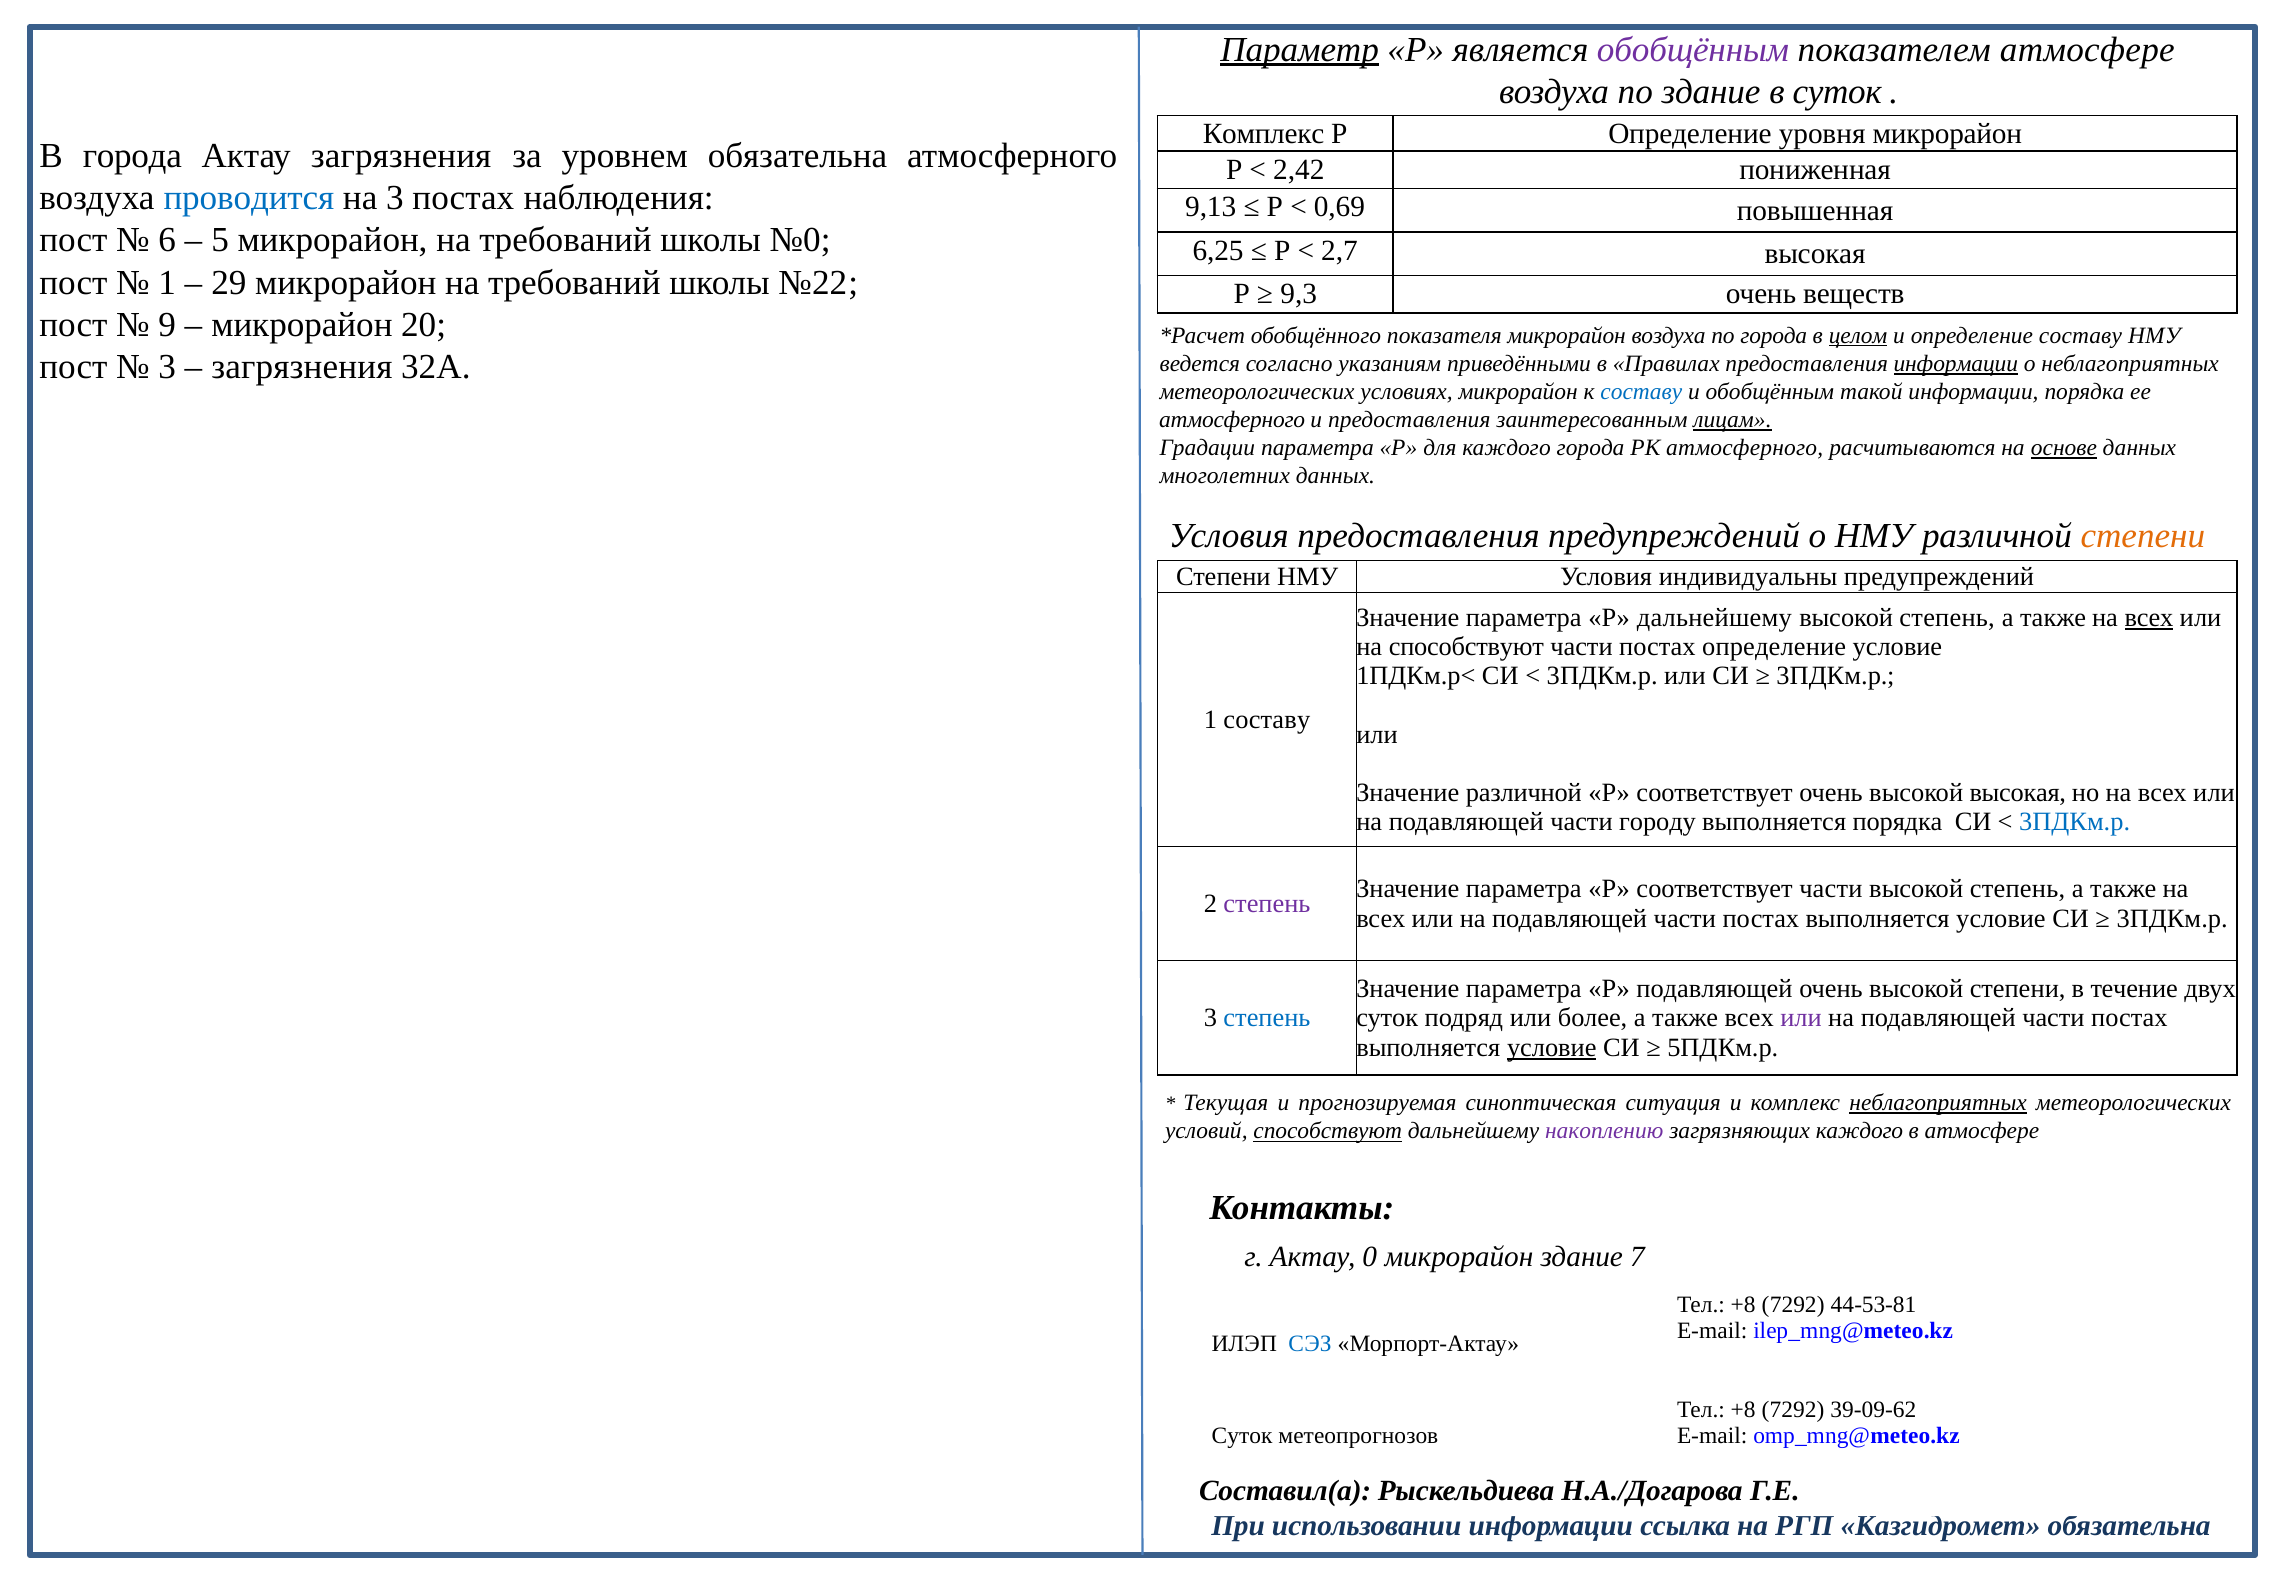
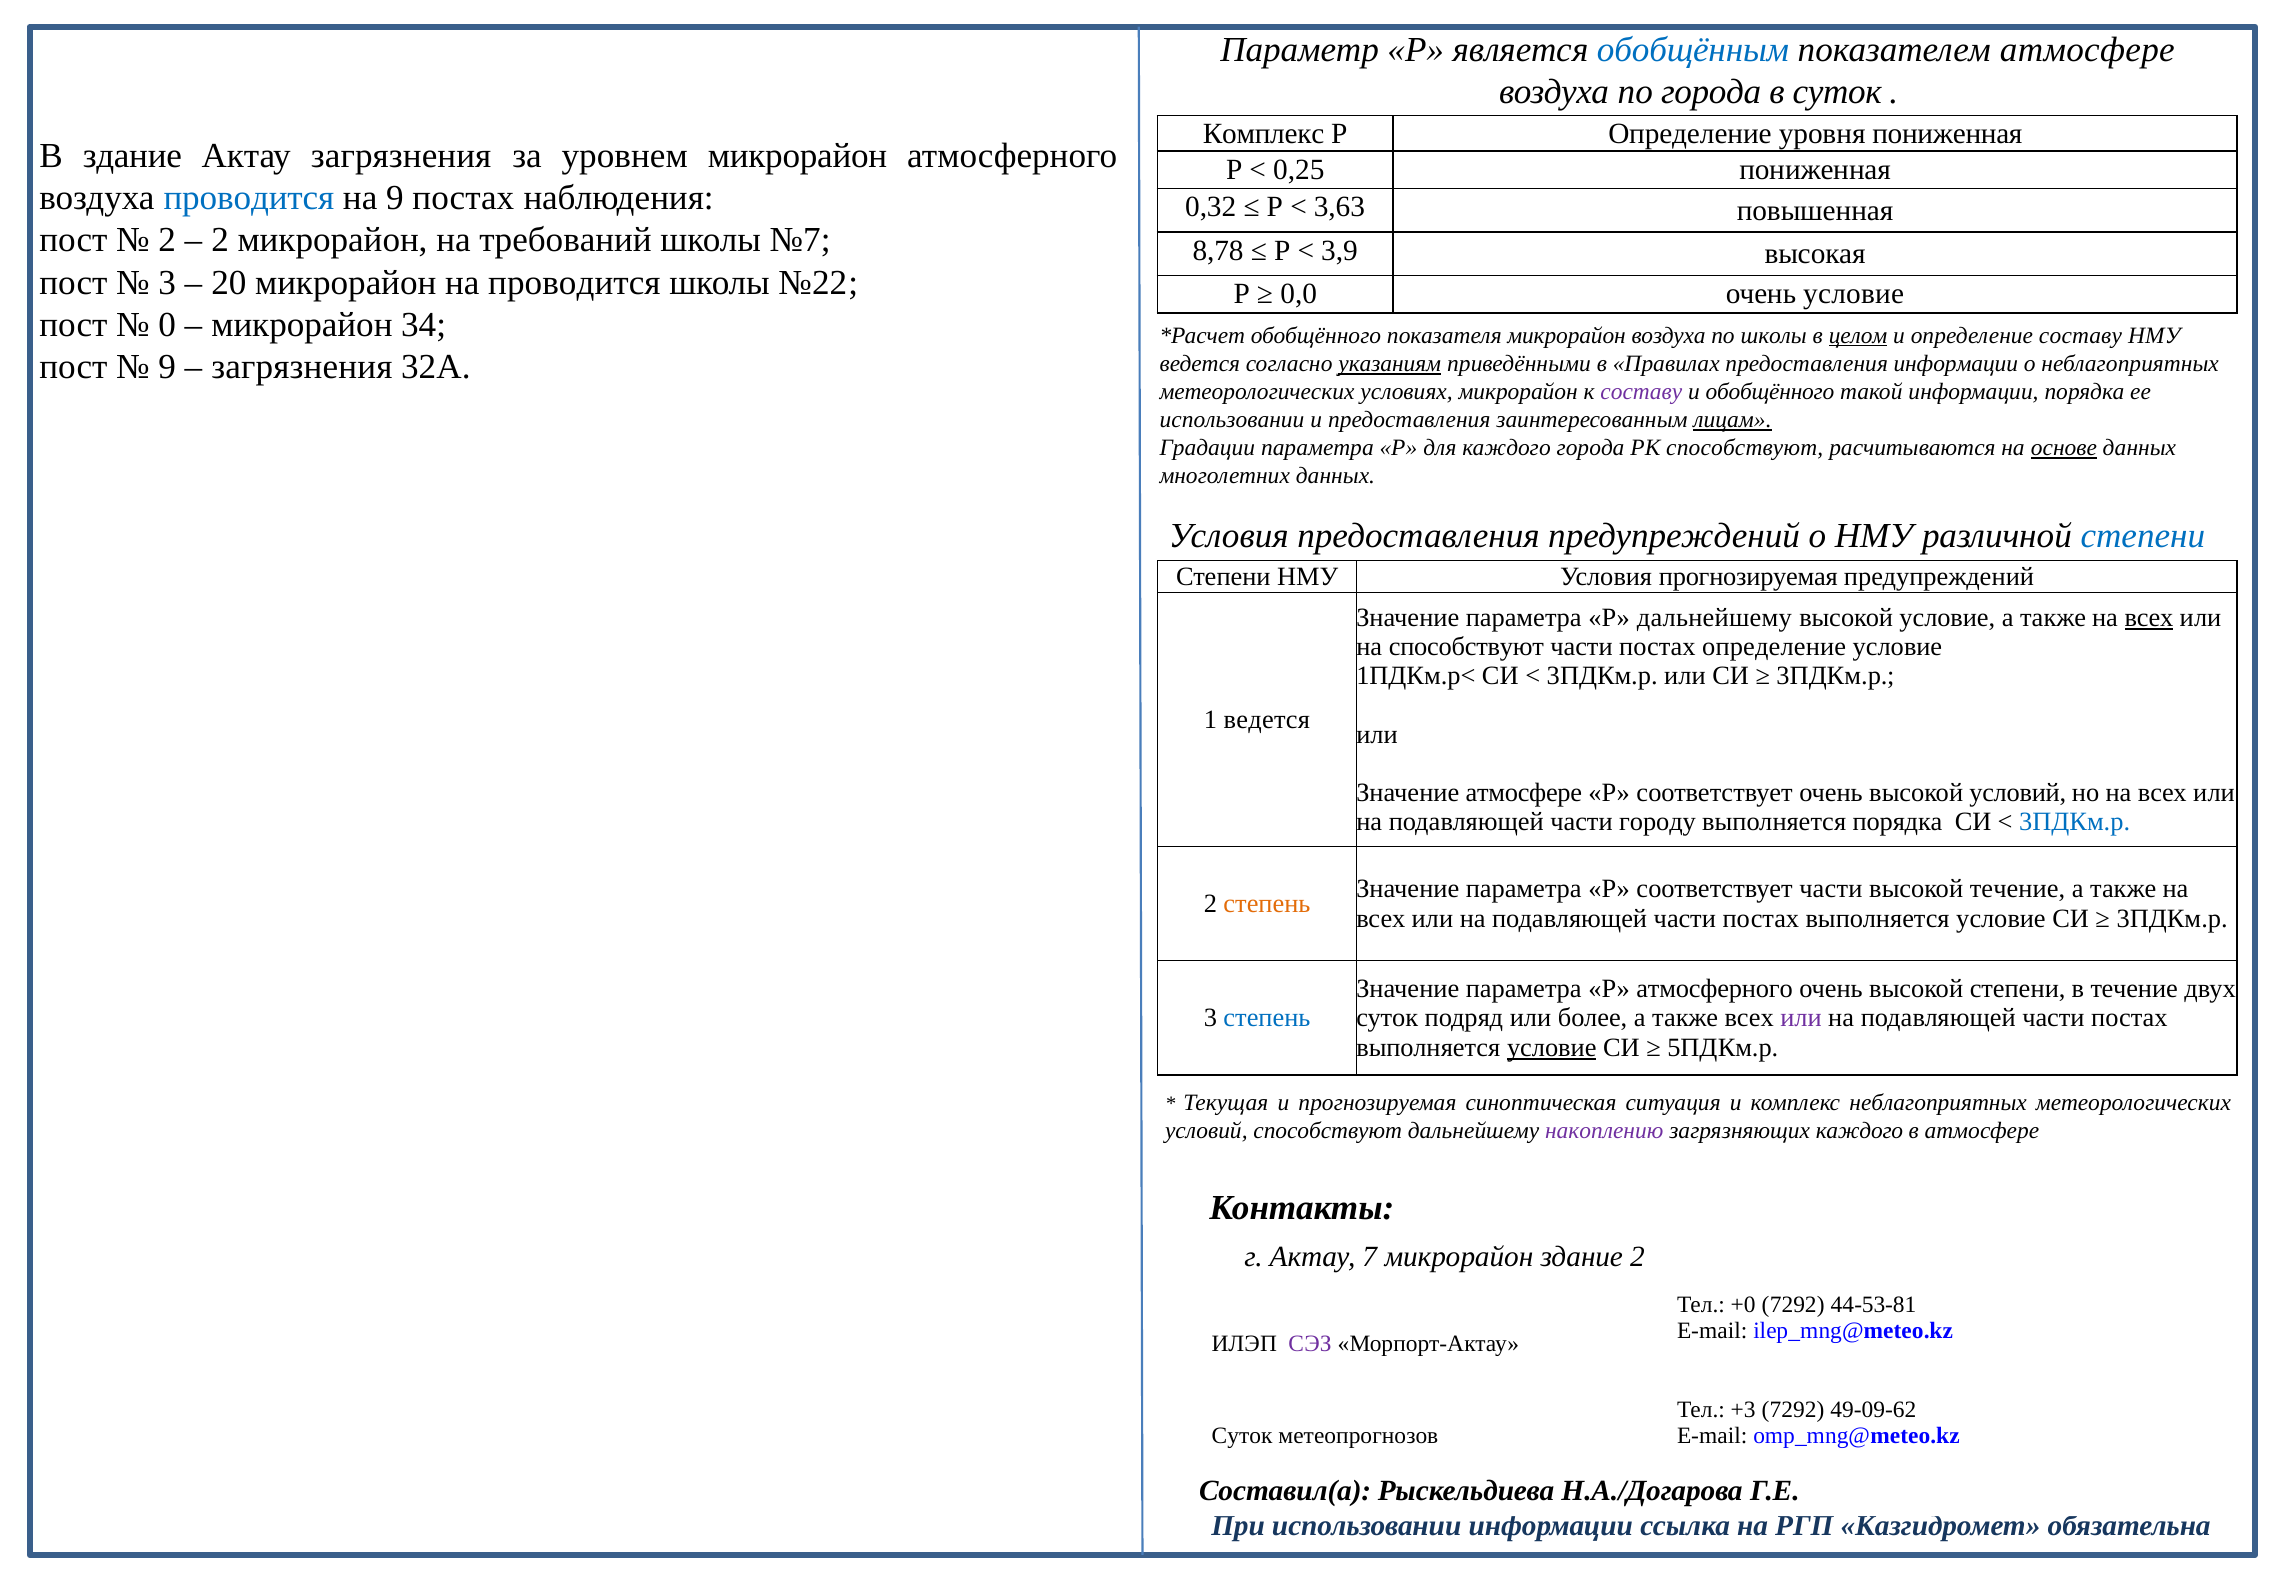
Параметр underline: present -> none
обобщённым at (1693, 49) colour: purple -> blue
по здание: здание -> города
уровня микрорайон: микрорайон -> пониженная
В города: города -> здание
уровнем обязательна: обязательна -> микрорайон
2,42: 2,42 -> 0,25
на 3: 3 -> 9
9,13: 9,13 -> 0,32
0,69: 0,69 -> 3,63
6 at (167, 240): 6 -> 2
5 at (220, 240): 5 -> 2
№0: №0 -> №7
6,25: 6,25 -> 8,78
2,7: 2,7 -> 3,9
1 at (167, 283): 1 -> 3
29: 29 -> 20
требований at (574, 283): требований -> проводится
9,3: 9,3 -> 0,0
очень веществ: веществ -> условие
9: 9 -> 0
20: 20 -> 34
по города: города -> школы
3 at (167, 367): 3 -> 9
указаниям underline: none -> present
информации at (1956, 364) underline: present -> none
составу at (1641, 392) colour: blue -> purple
и обобщённым: обобщённым -> обобщённого
атмосферного at (1232, 420): атмосферного -> использовании
РК атмосферного: атмосферного -> способствуют
степени at (2143, 536) colour: orange -> blue
Условия индивидуальны: индивидуальны -> прогнозируемая
степень at (1947, 617): степень -> условие
1 составу: составу -> ведется
Значение различной: различной -> атмосфере
высокой высокая: высокая -> условий
степень at (2017, 889): степень -> течение
степень at (1267, 904) colour: purple -> orange
Р подавляющей: подавляющей -> атмосферного
неблагоприятных at (1938, 1103) underline: present -> none
способствуют at (1328, 1131) underline: present -> none
0: 0 -> 7
здание 7: 7 -> 2
+8 at (1743, 1304): +8 -> +0
СЭЗ colour: blue -> purple
+8 at (1743, 1410): +8 -> +3
39-09-62: 39-09-62 -> 49-09-62
